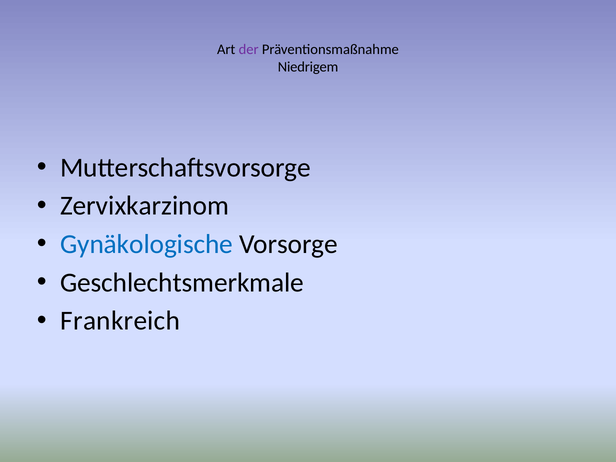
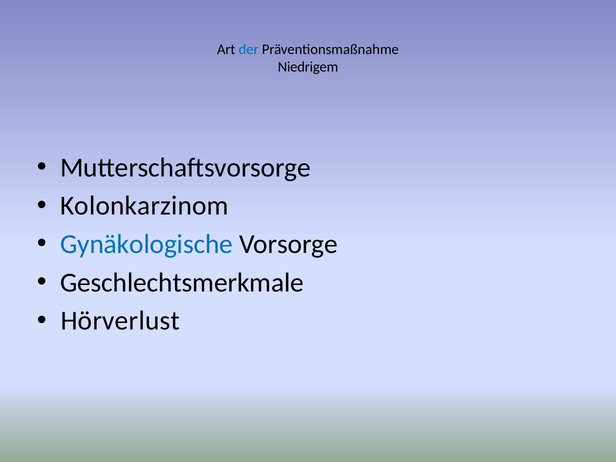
der colour: purple -> blue
Zervixkarzinom: Zervixkarzinom -> Kolonkarzinom
Frankreich: Frankreich -> Hörverlust
